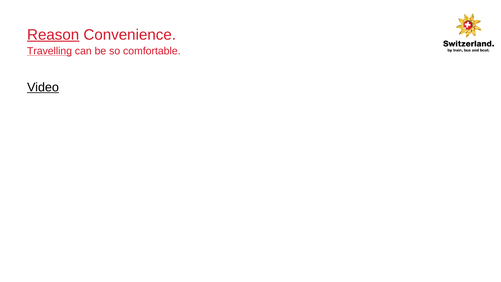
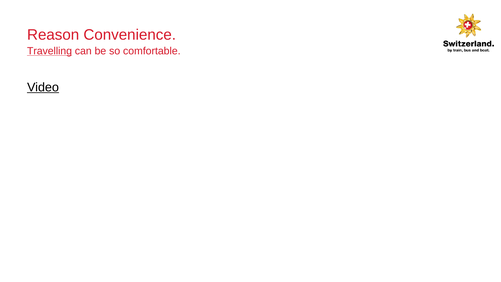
Reason underline: present -> none
